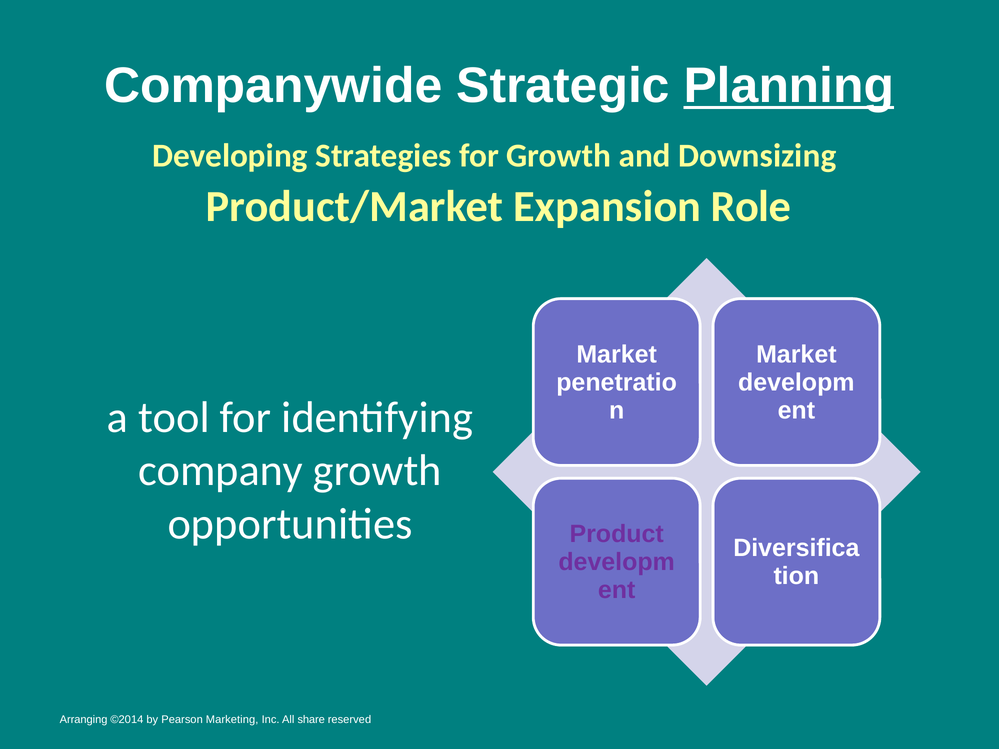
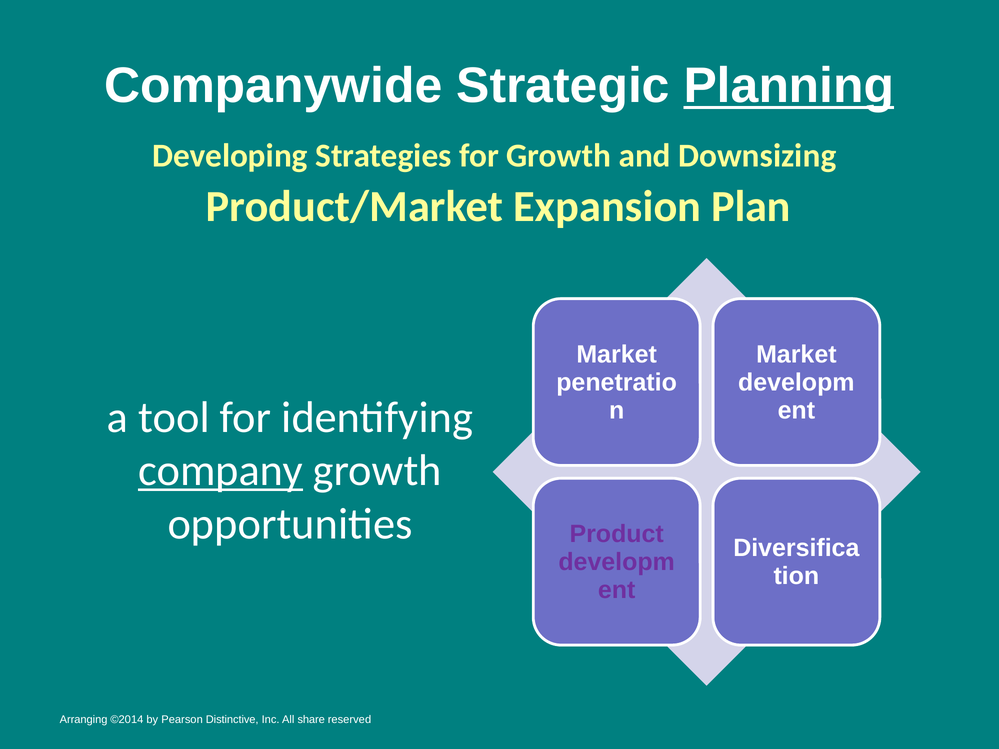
Role: Role -> Plan
company underline: none -> present
Marketing: Marketing -> Distinctive
